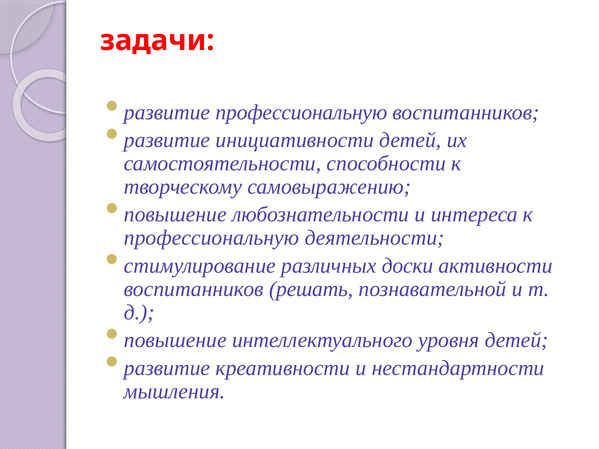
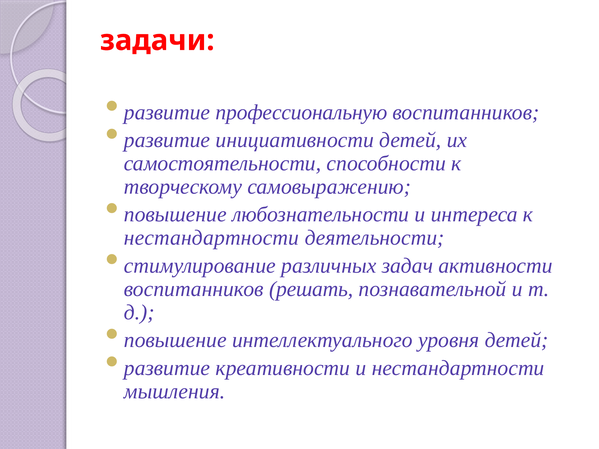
профессиональную at (212, 238): профессиональную -> нестандартности
доски: доски -> задач
